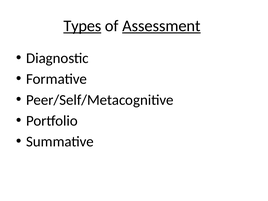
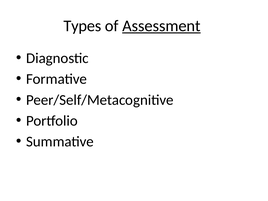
Types underline: present -> none
